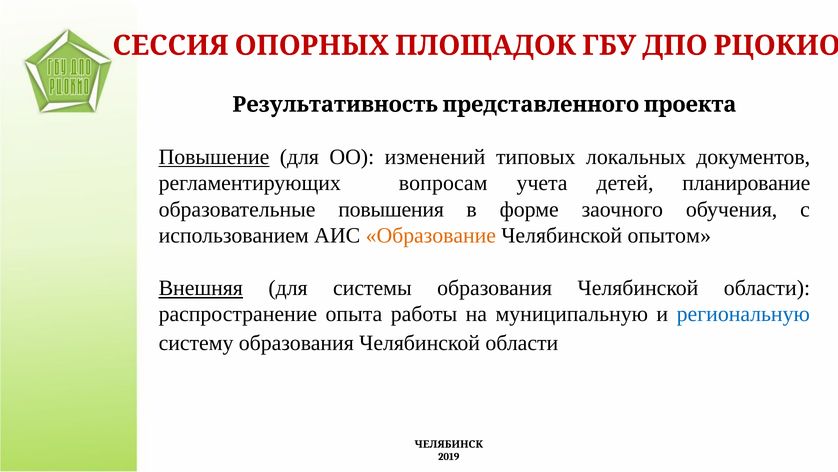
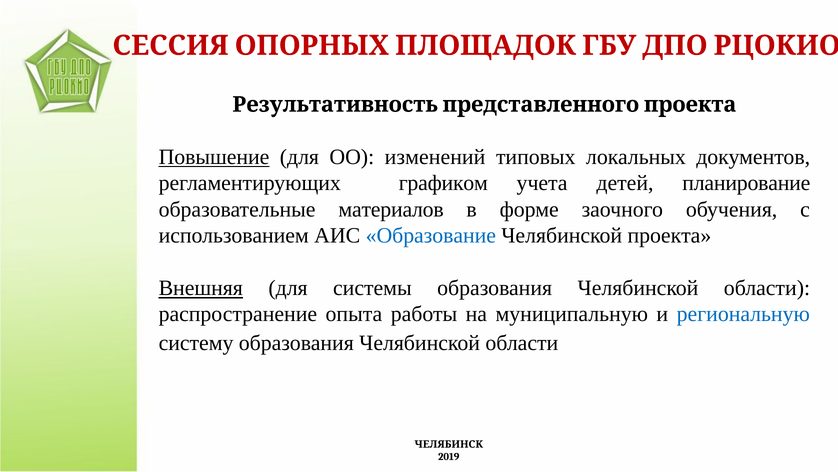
вопросам: вопросам -> графиком
повышения: повышения -> материалов
Образование colour: orange -> blue
опытом: опытом -> проекта
